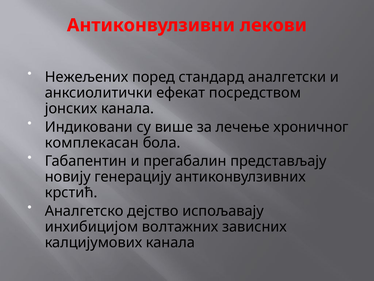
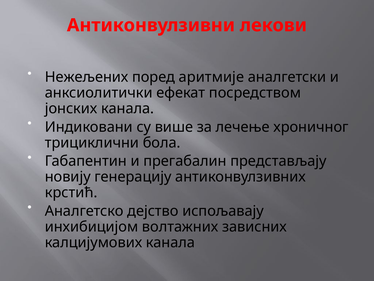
стандард: стандард -> аритмије
комплекасан: комплекасан -> трициклични
